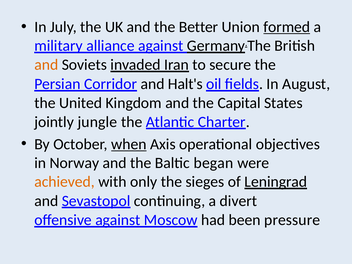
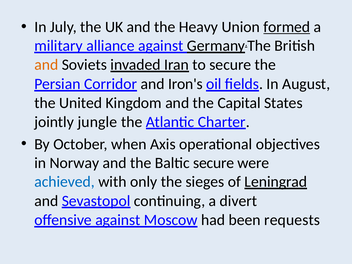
Better: Better -> Heavy
Halt's: Halt's -> Iron's
when underline: present -> none
Baltic began: began -> secure
achieved colour: orange -> blue
pressure: pressure -> requests
